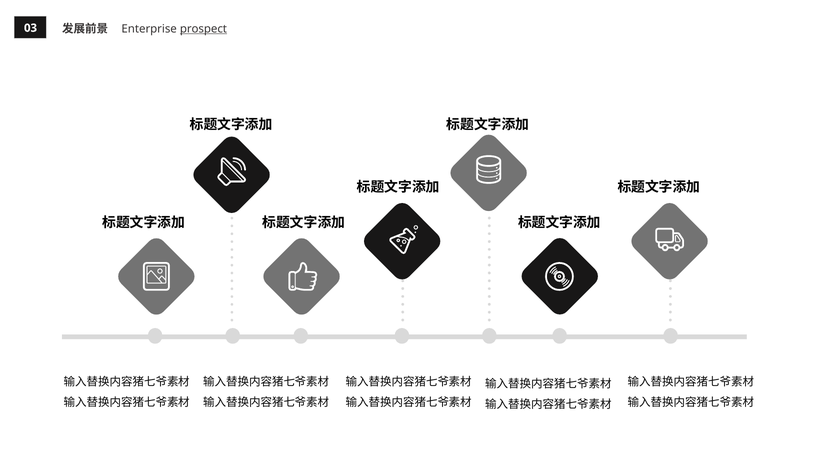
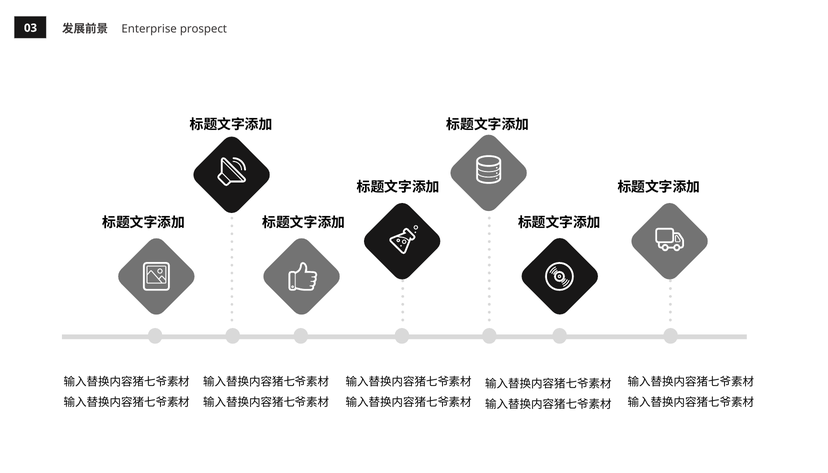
prospect underline: present -> none
